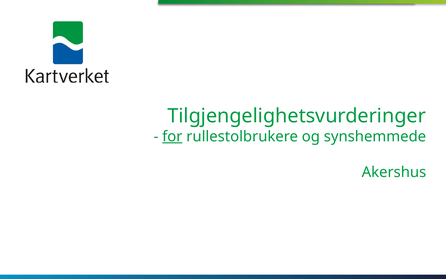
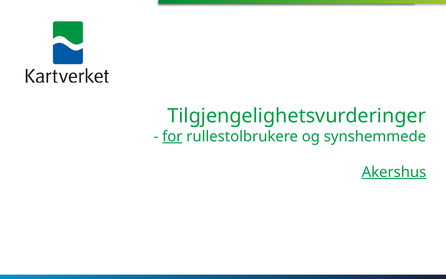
Akershus underline: none -> present
